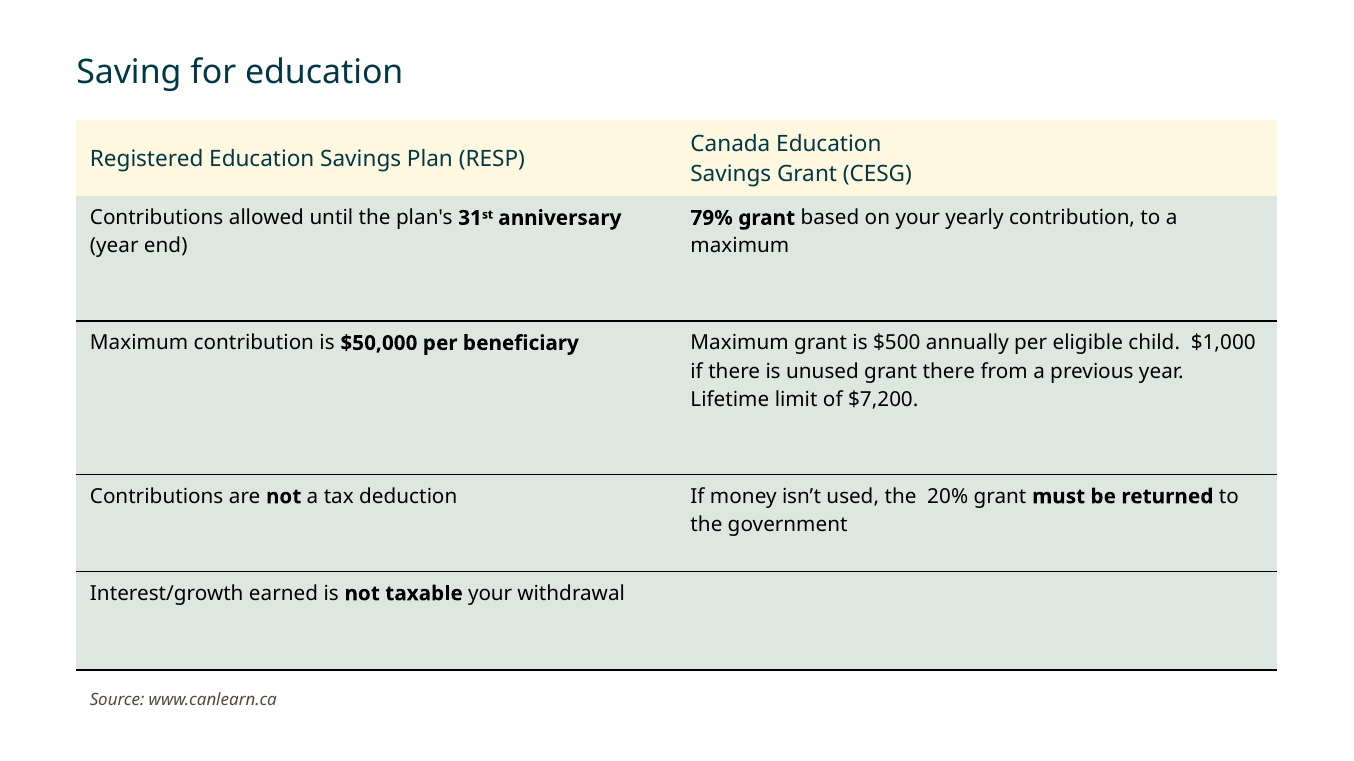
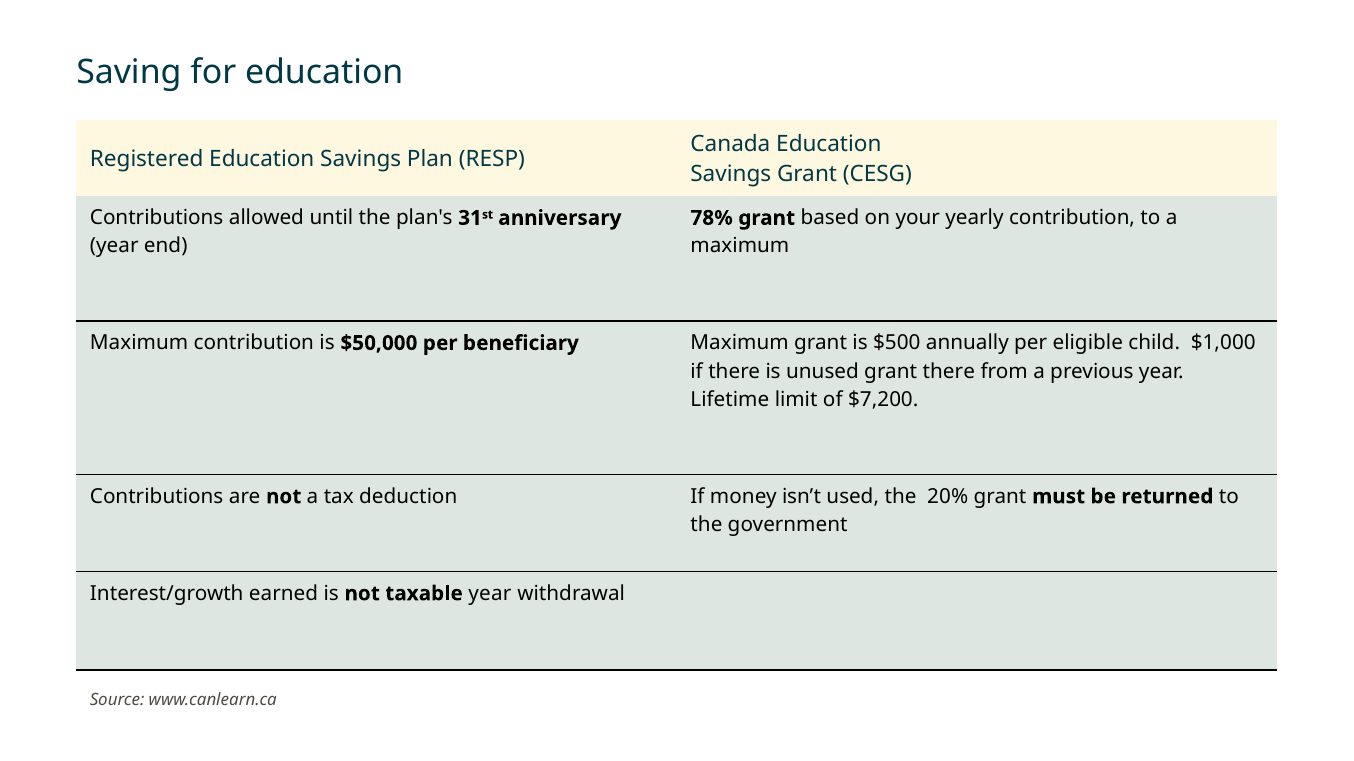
79%: 79% -> 78%
taxable your: your -> year
